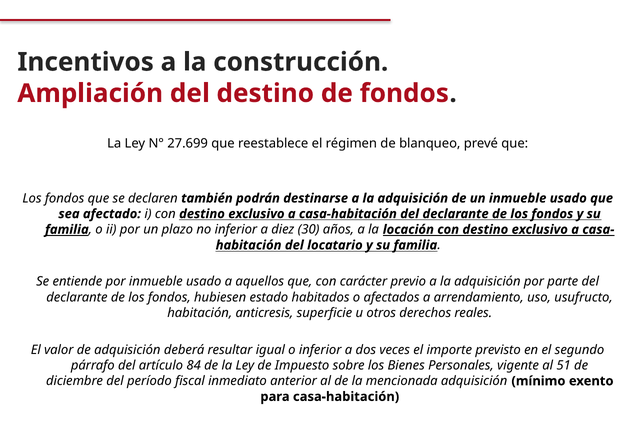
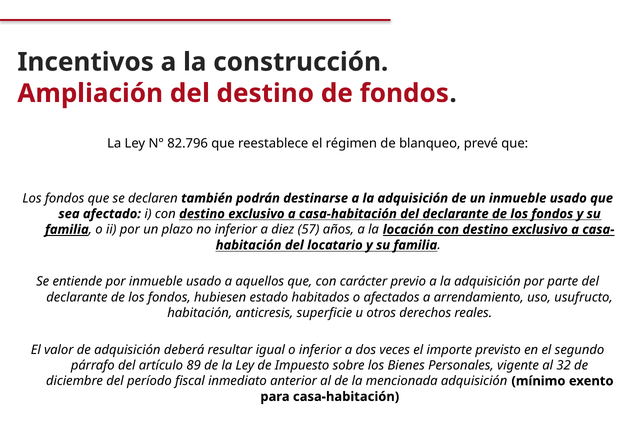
27.699: 27.699 -> 82.796
30: 30 -> 57
84: 84 -> 89
51: 51 -> 32
